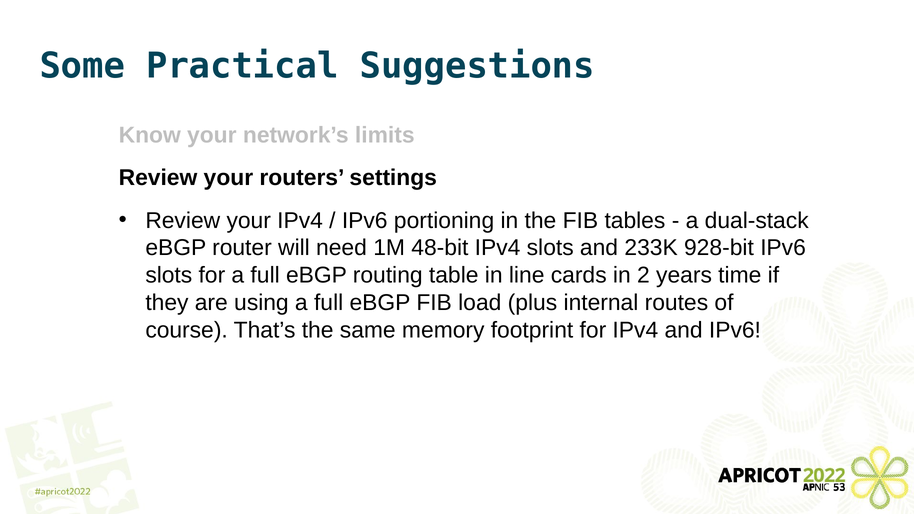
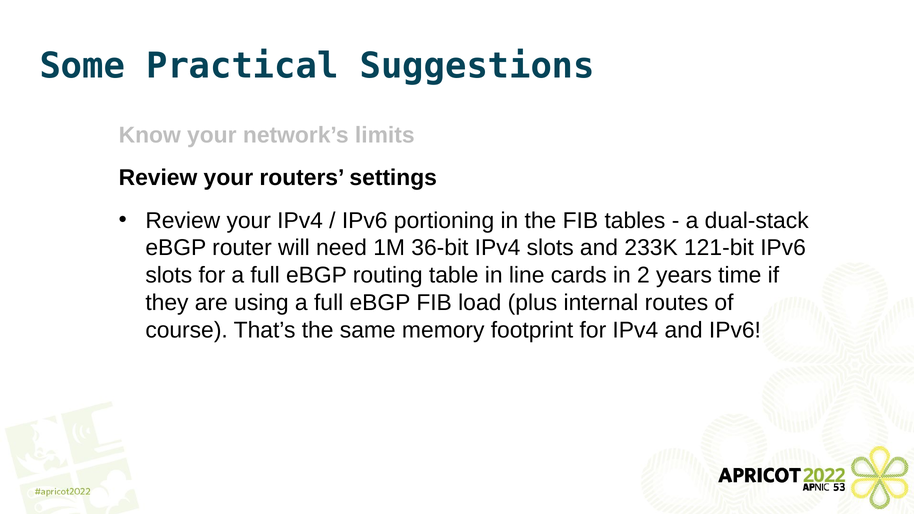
48-bit: 48-bit -> 36-bit
928-bit: 928-bit -> 121-bit
